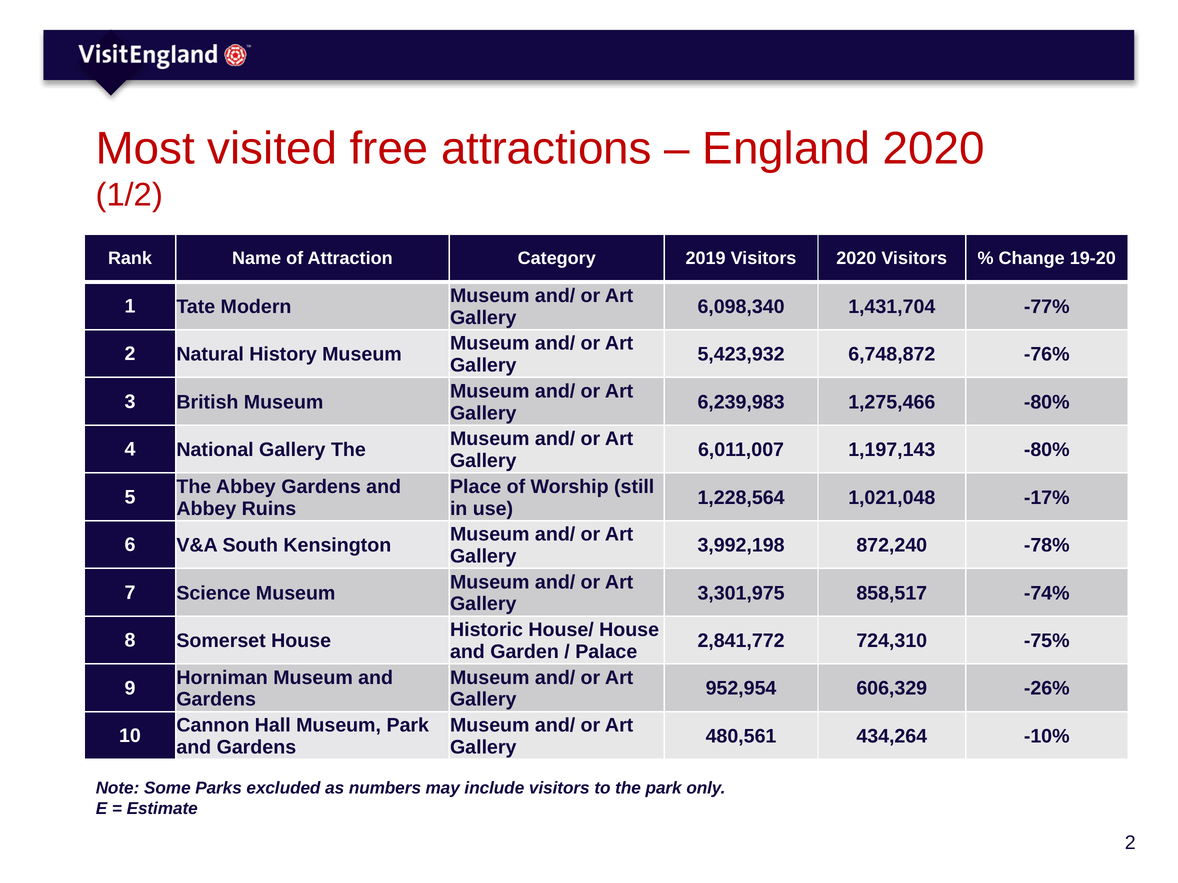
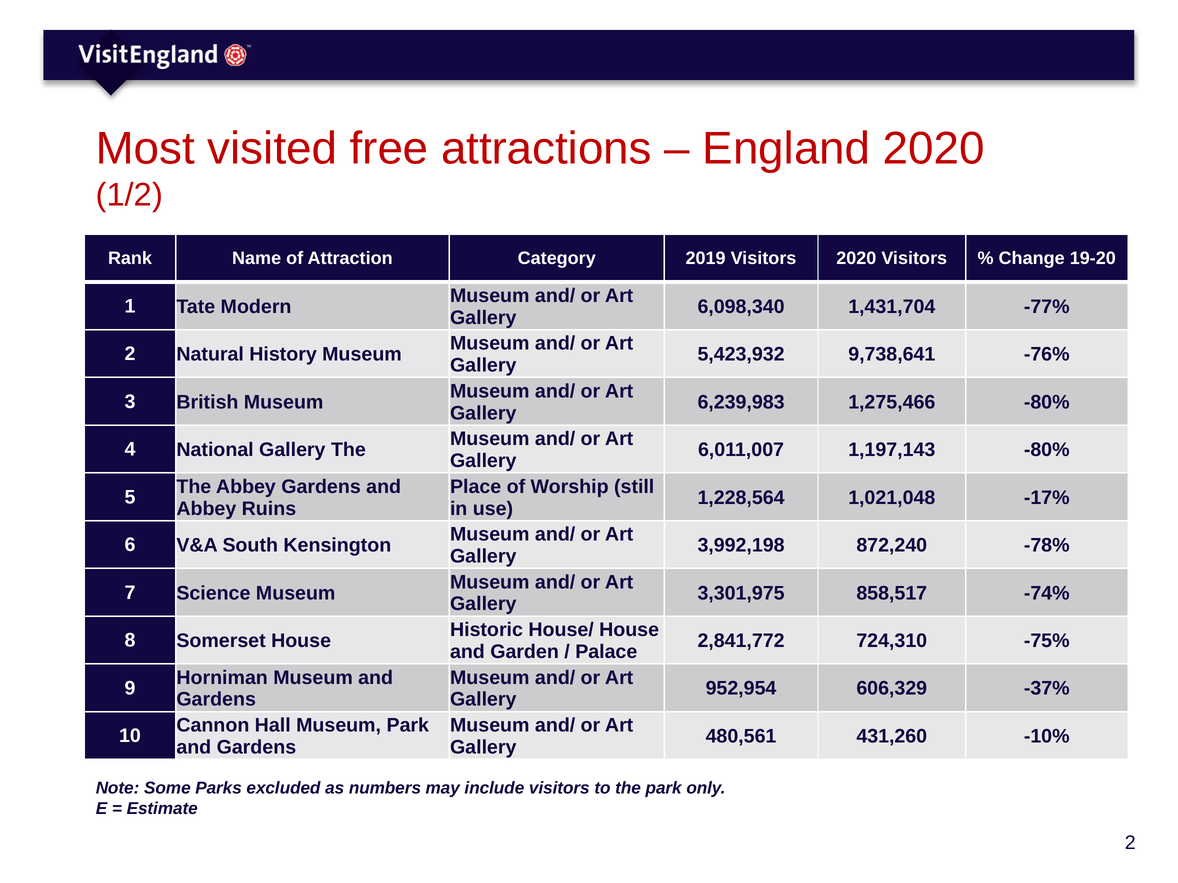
6,748,872: 6,748,872 -> 9,738,641
-26%: -26% -> -37%
434,264: 434,264 -> 431,260
